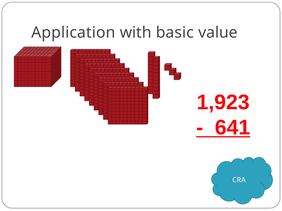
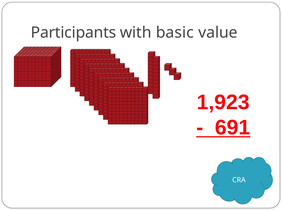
Application: Application -> Participants
641: 641 -> 691
